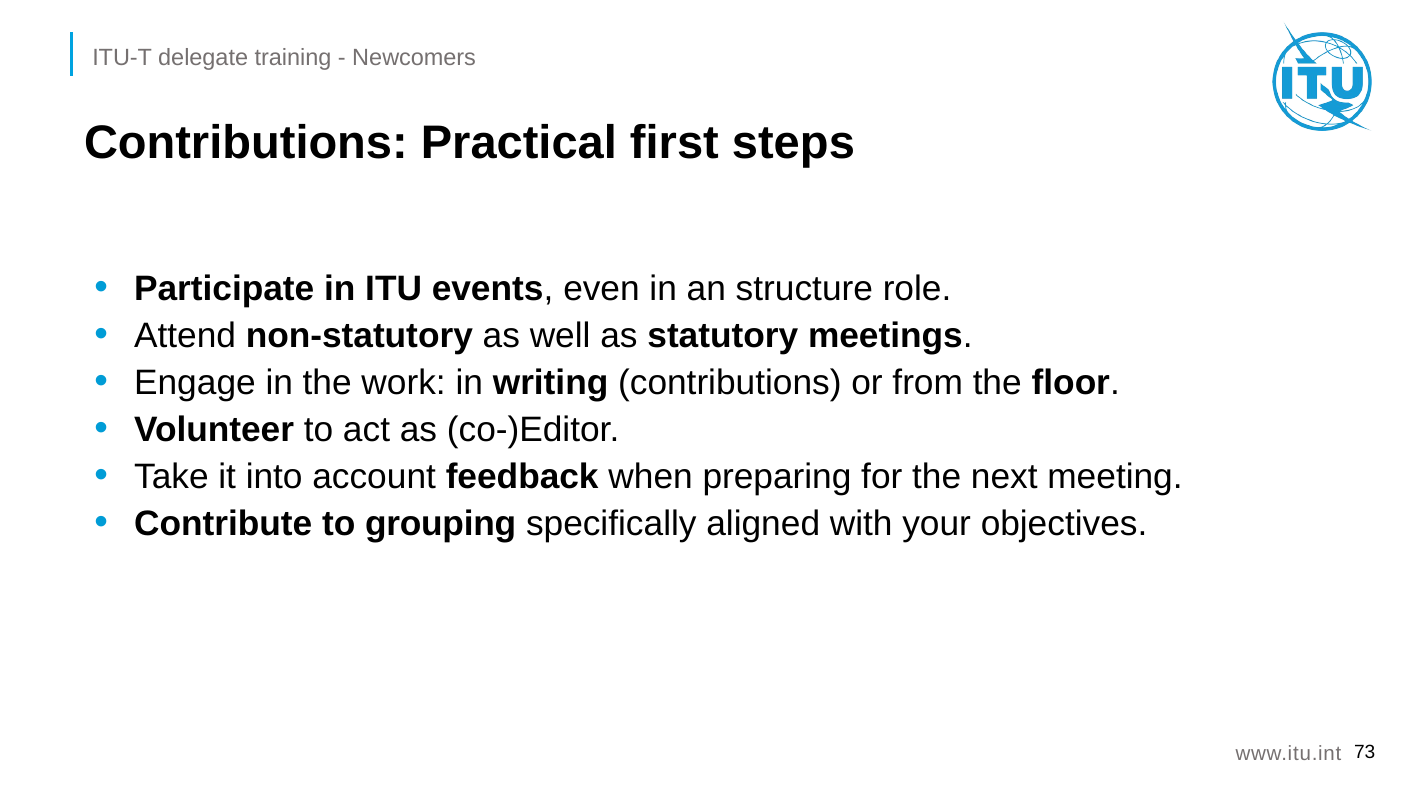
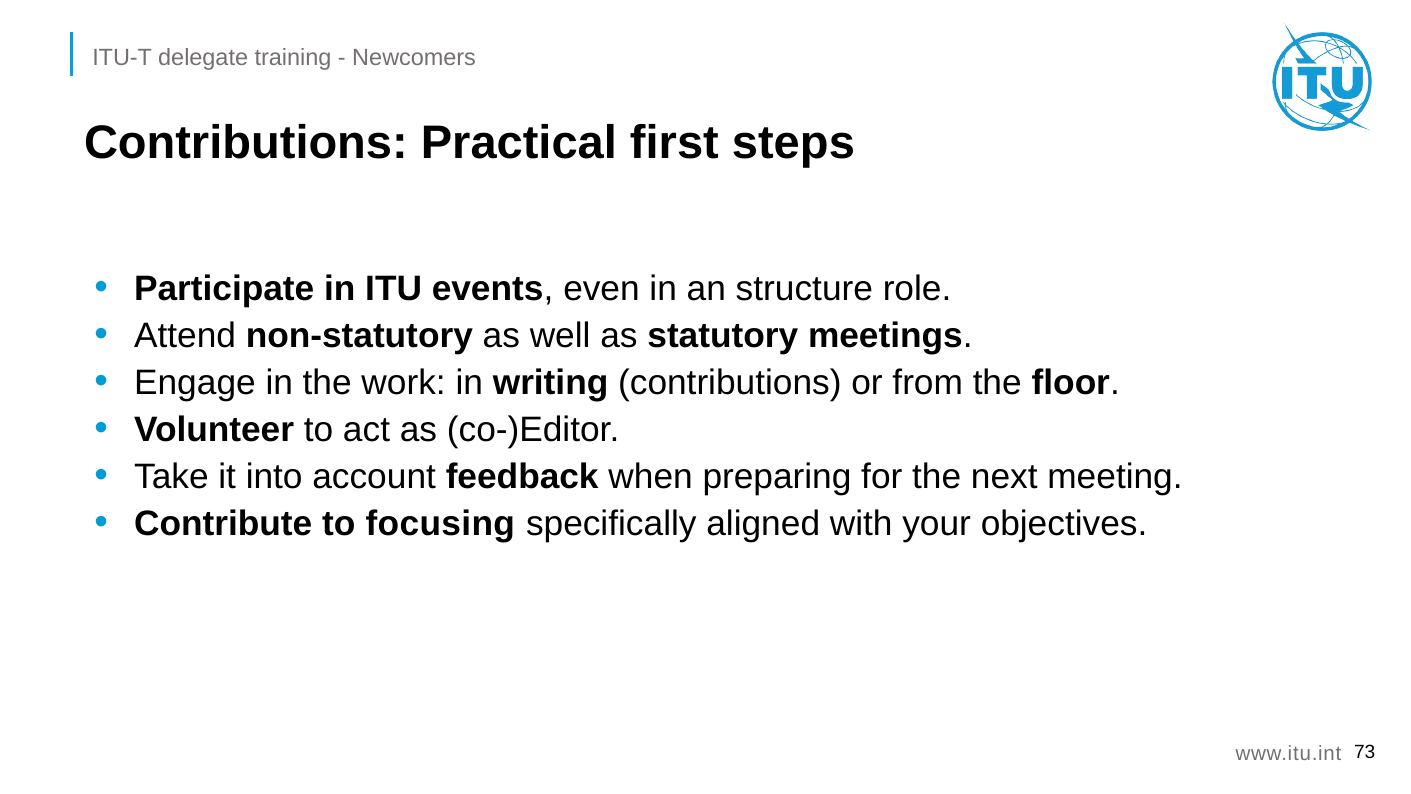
grouping: grouping -> focusing
